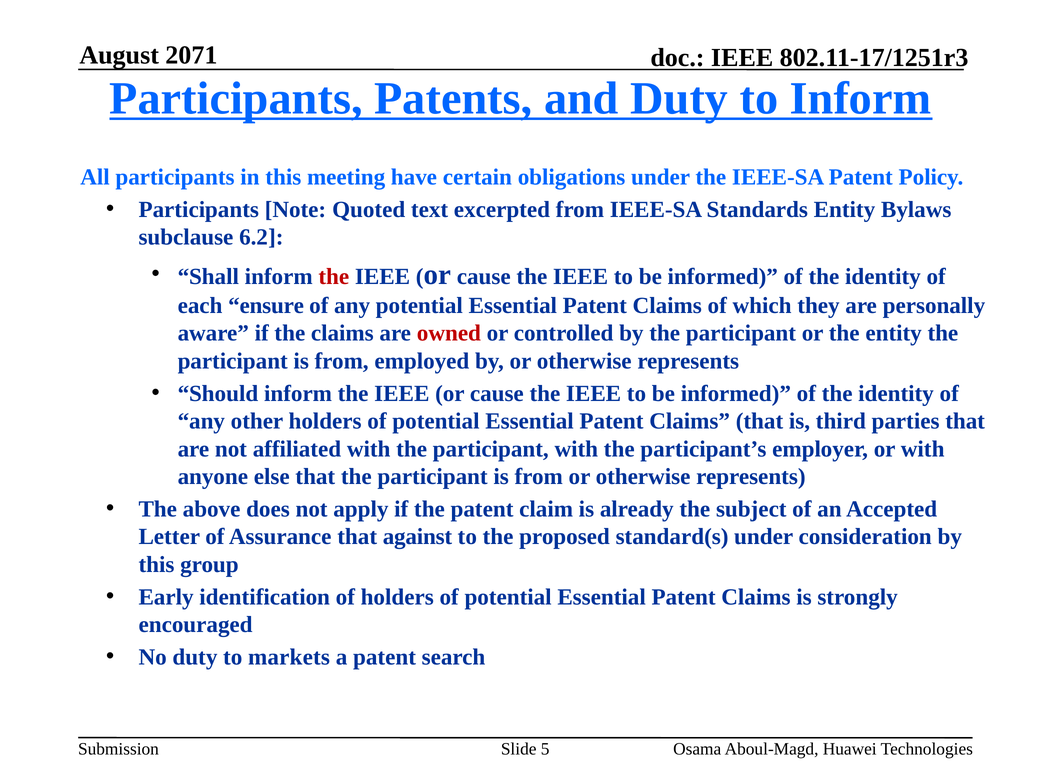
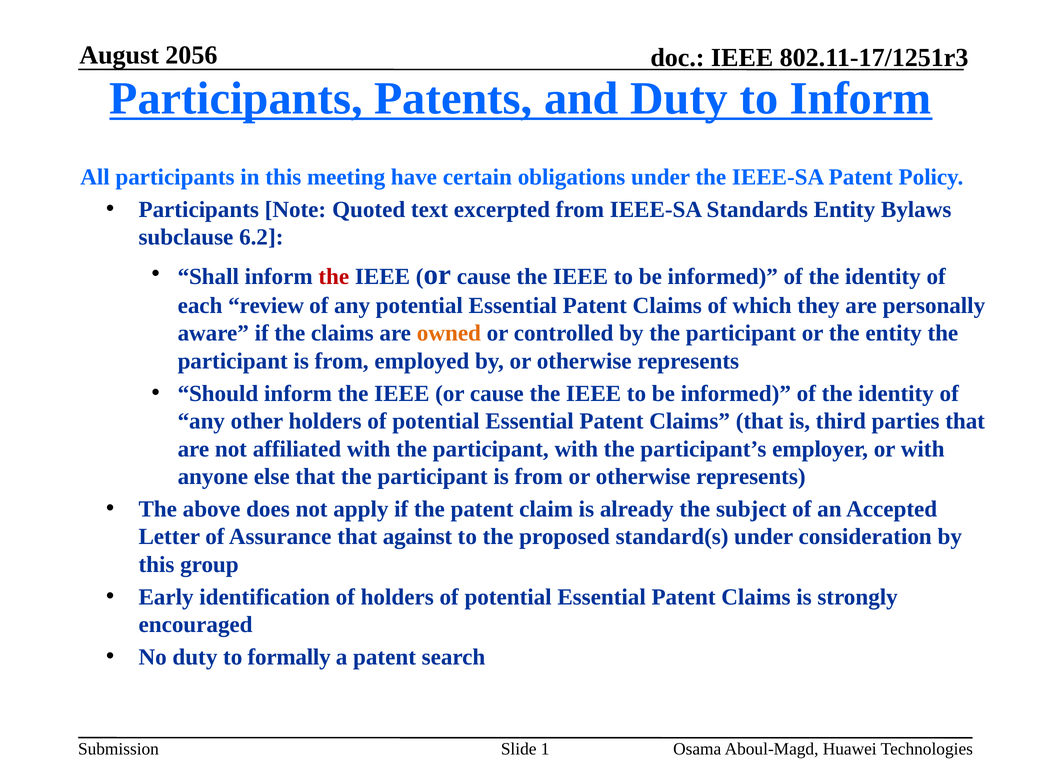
2071: 2071 -> 2056
ensure: ensure -> review
owned colour: red -> orange
markets: markets -> formally
5: 5 -> 1
